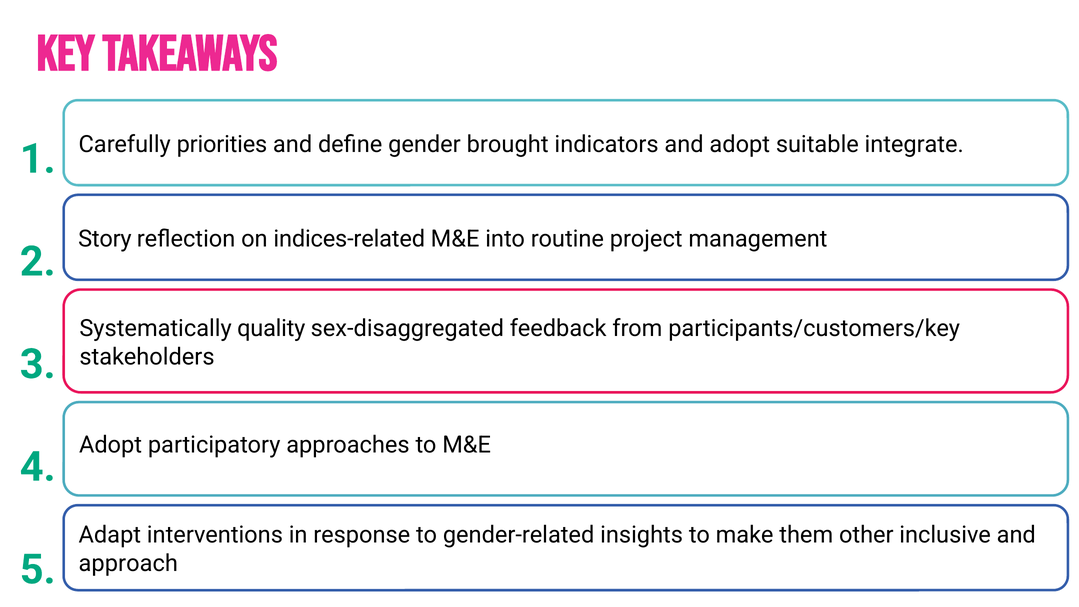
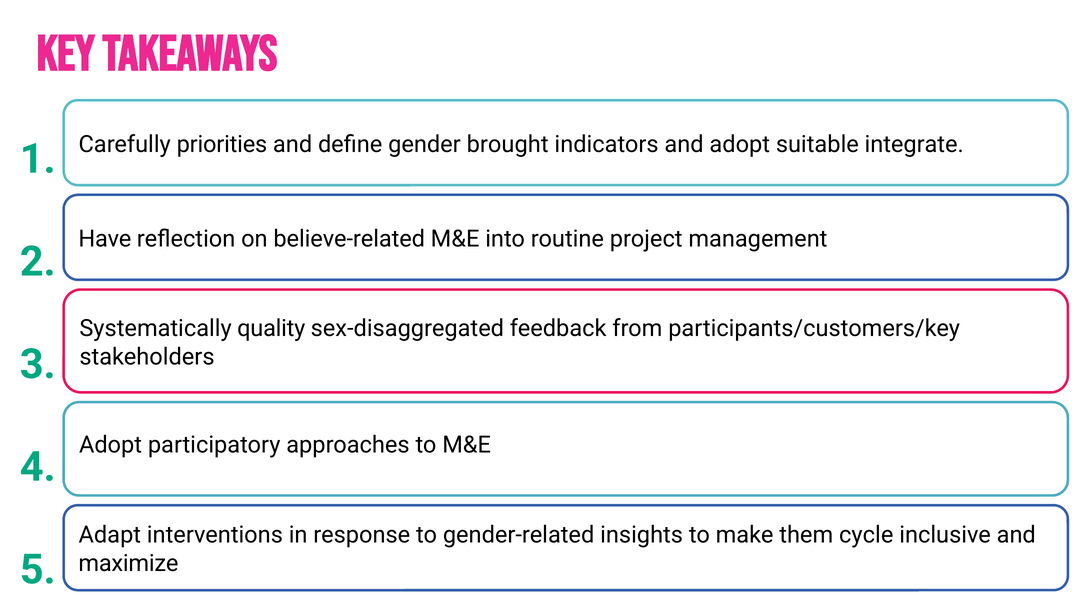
Story: Story -> Have
indices-related: indices-related -> believe-related
other: other -> cycle
approach: approach -> maximize
